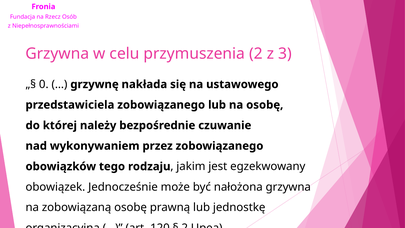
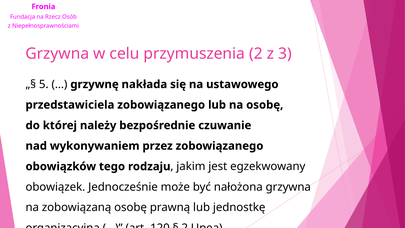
0: 0 -> 5
